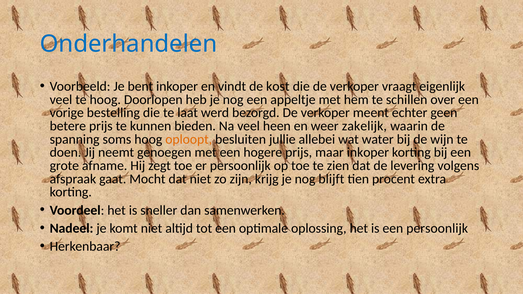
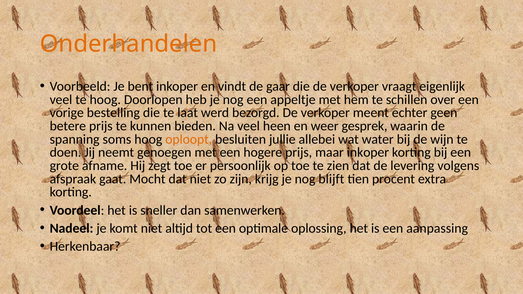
Onderhandelen colour: blue -> orange
kost: kost -> gaar
zakelijk: zakelijk -> gesprek
een persoonlijk: persoonlijk -> aanpassing
